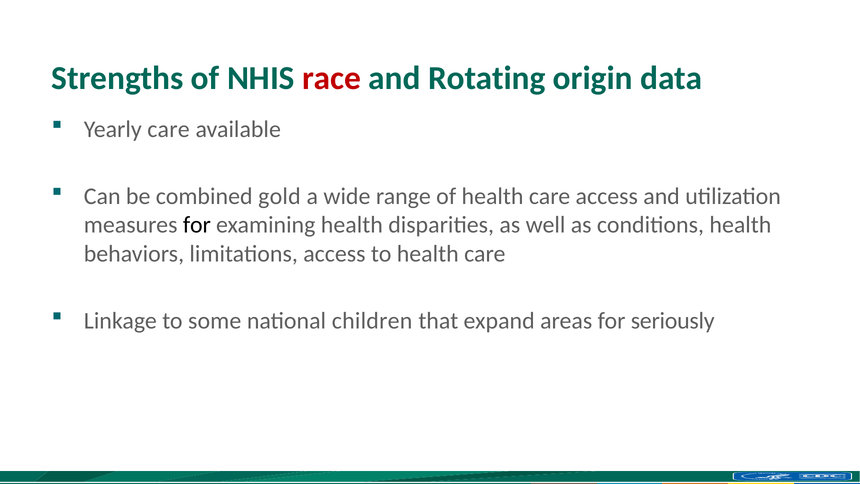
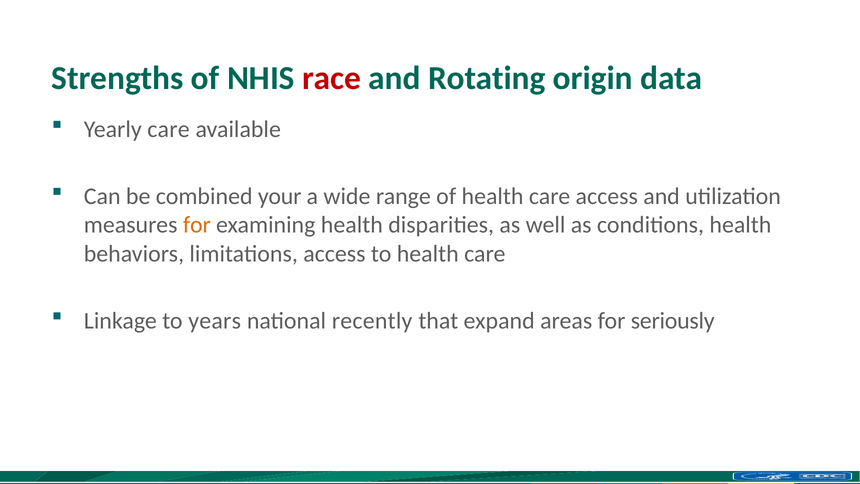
gold: gold -> your
for at (197, 225) colour: black -> orange
some: some -> years
children: children -> recently
